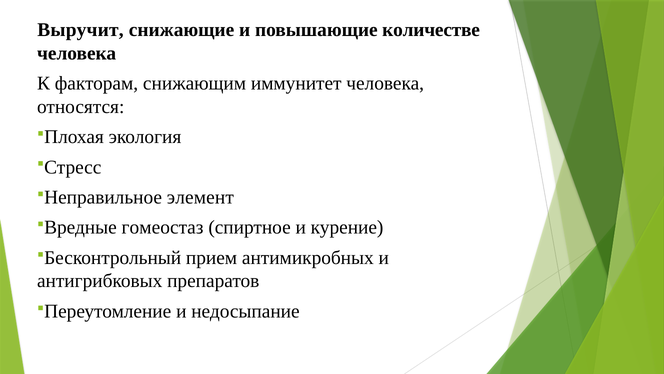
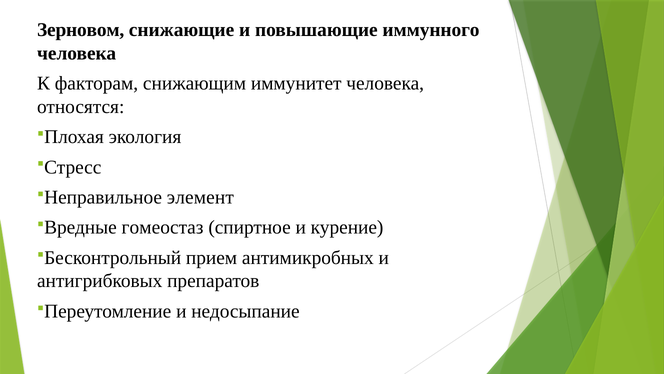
Выручит: Выручит -> Зерновом
количестве: количестве -> иммунного
